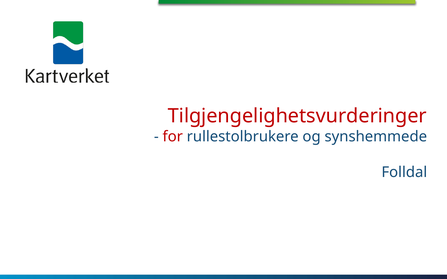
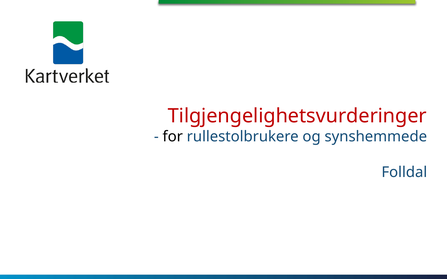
for colour: red -> black
